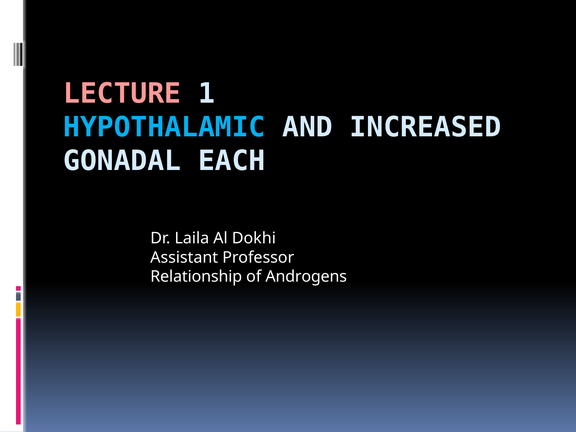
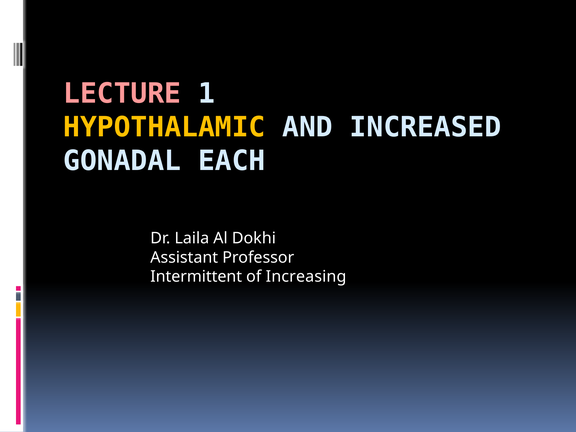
HYPOTHALAMIC colour: light blue -> yellow
Relationship: Relationship -> Intermittent
Androgens: Androgens -> Increasing
